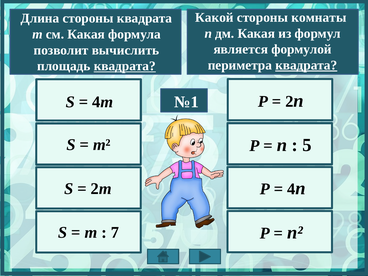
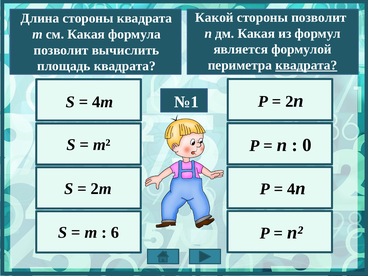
стороны комнаты: комнаты -> позволит
квадрата at (125, 66) underline: present -> none
5: 5 -> 0
7: 7 -> 6
